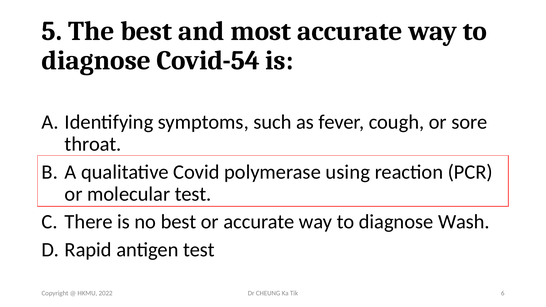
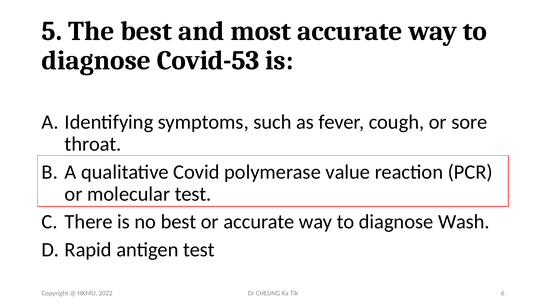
Covid-54: Covid-54 -> Covid-53
using: using -> value
